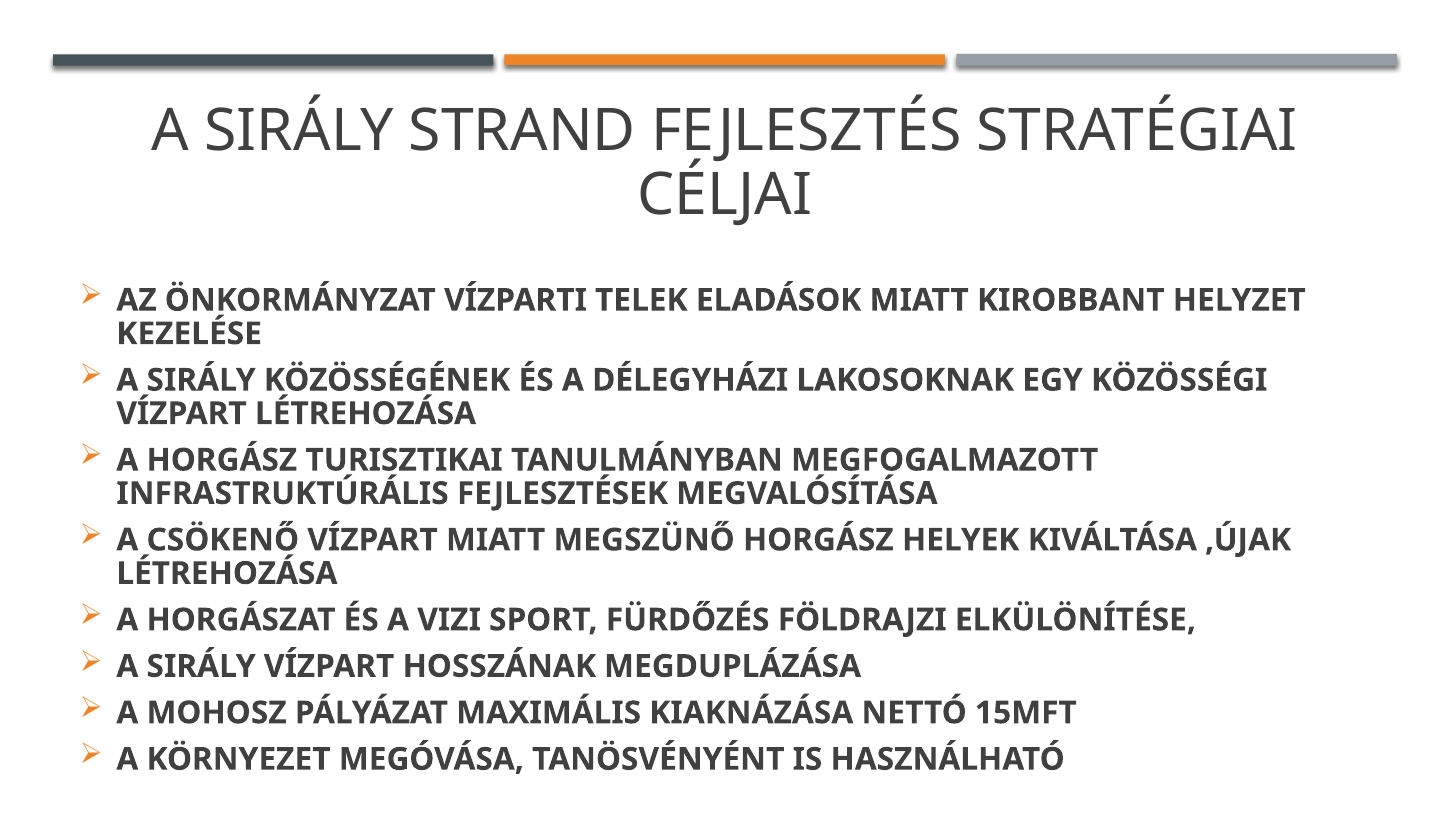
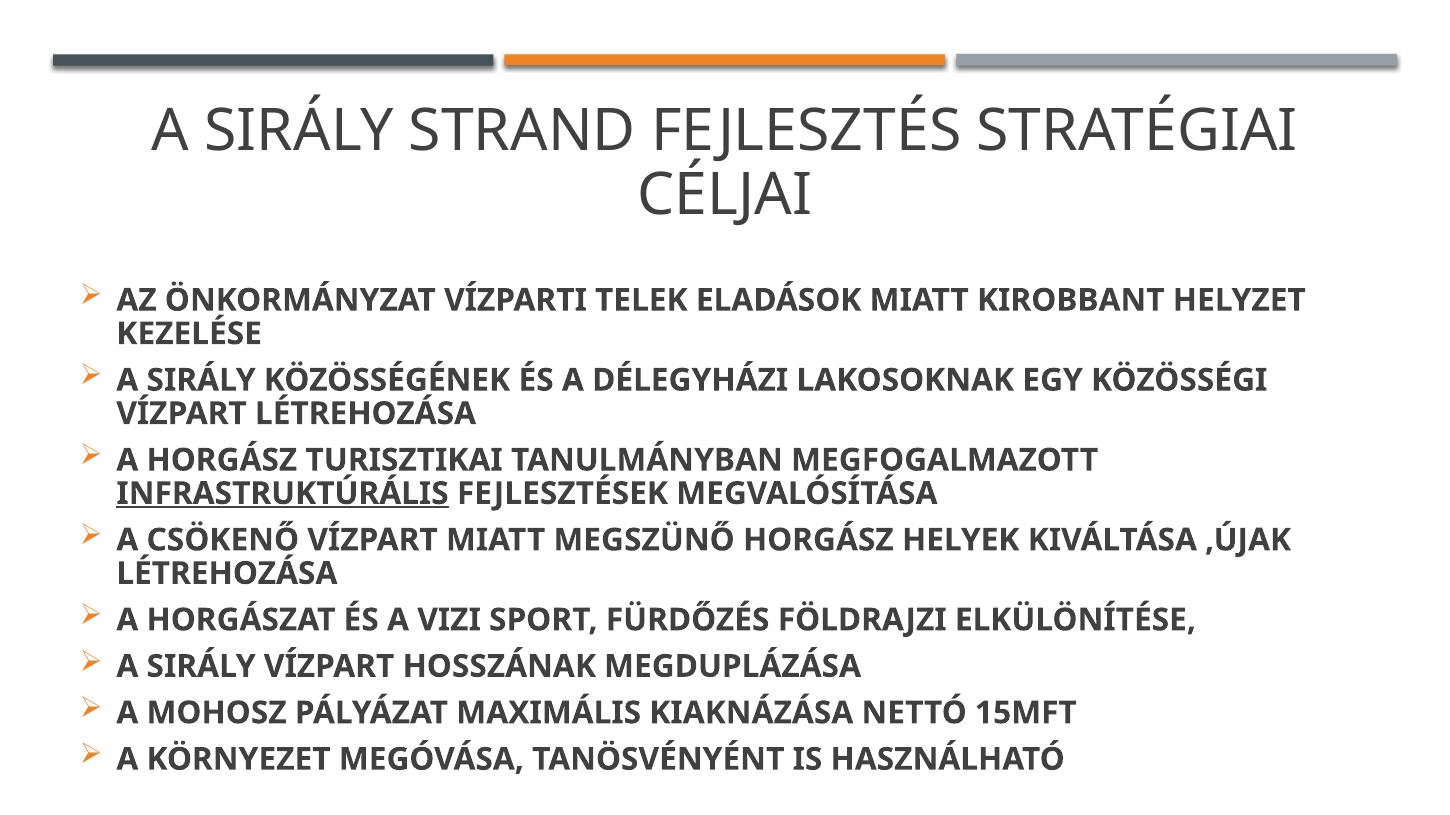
INFRASTRUKTÚRÁLIS underline: none -> present
